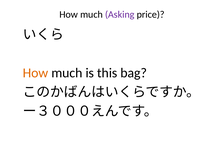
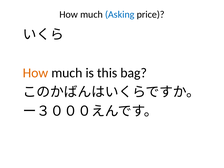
Asking colour: purple -> blue
